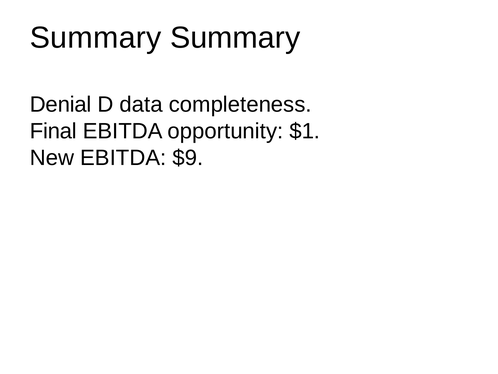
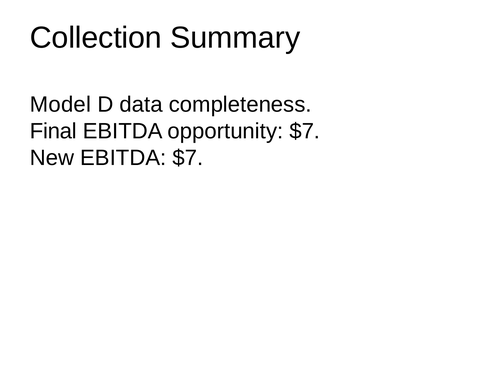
Summary at (96, 38): Summary -> Collection
Denial: Denial -> Model
opportunity $1: $1 -> $7
EBITDA $9: $9 -> $7
